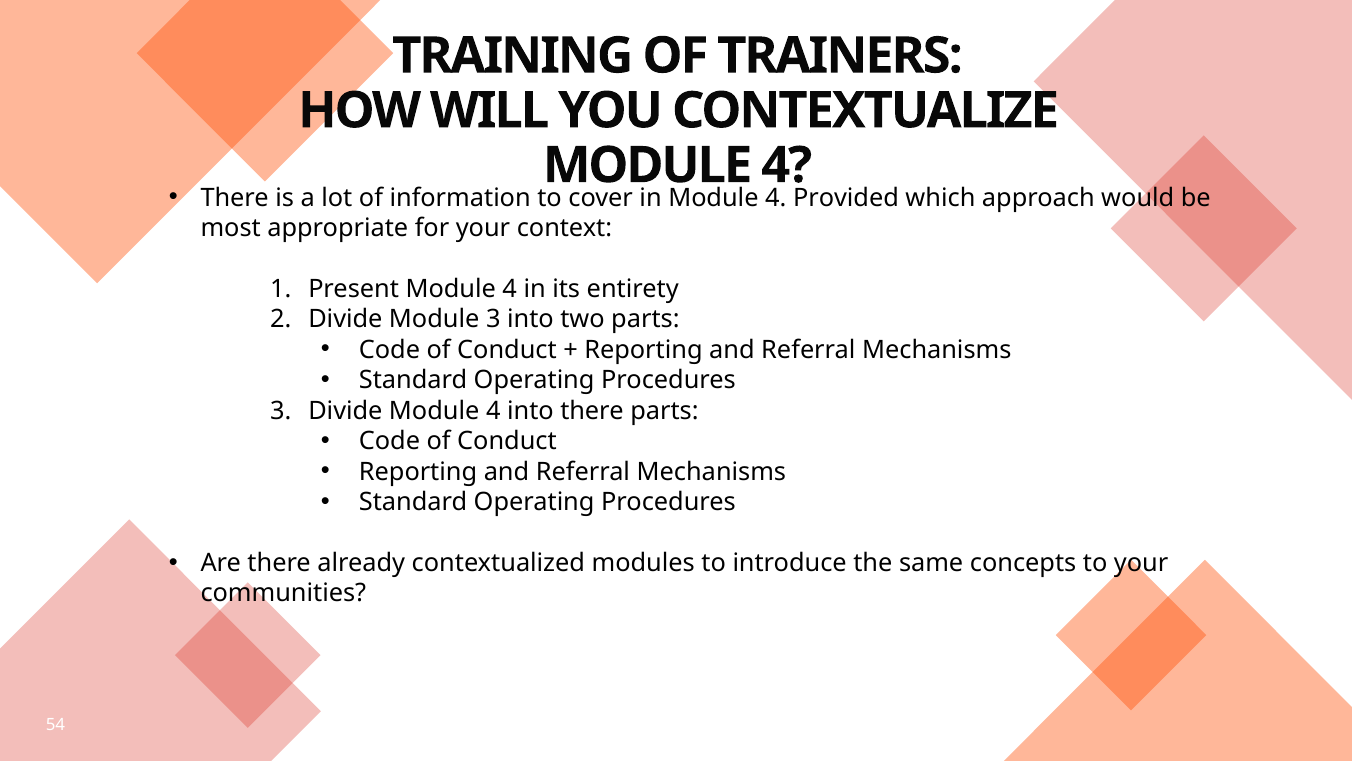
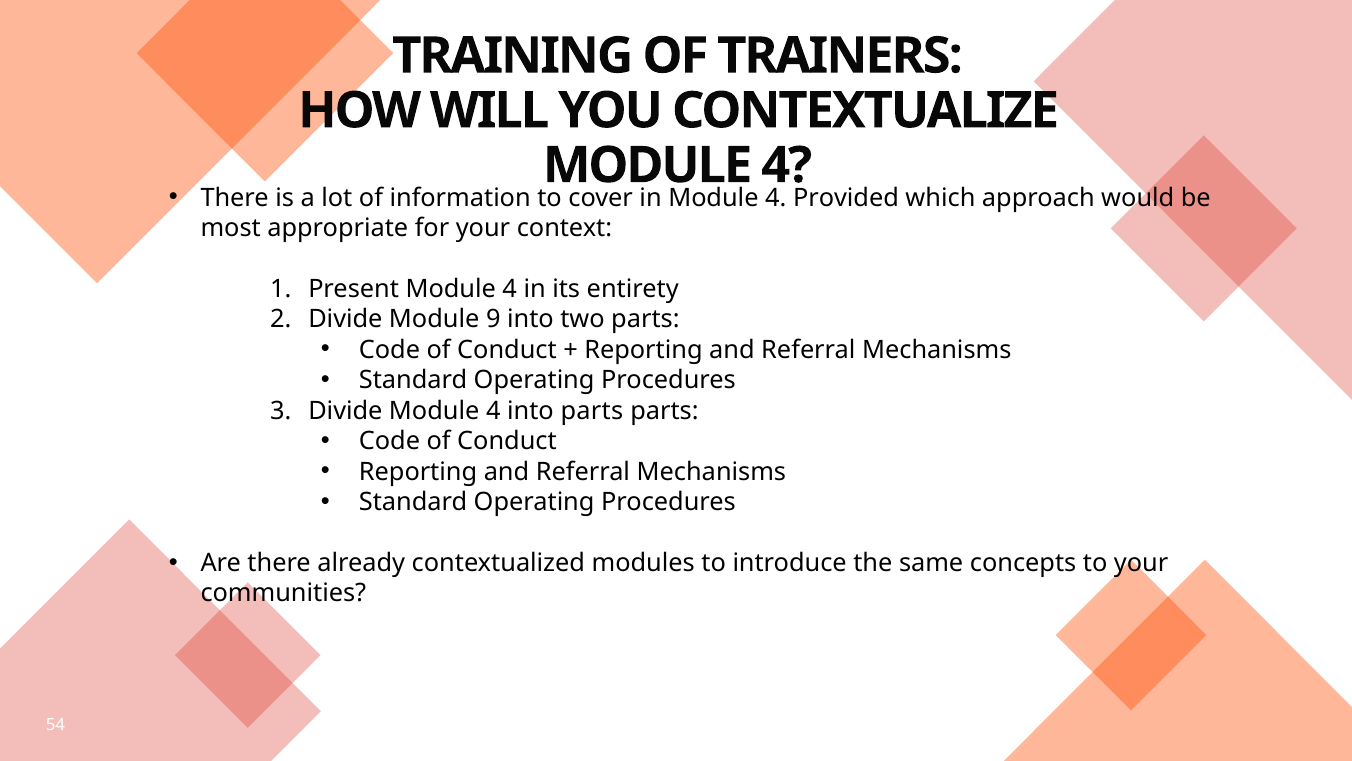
Module 3: 3 -> 9
into there: there -> parts
